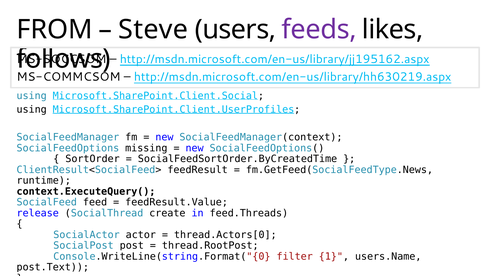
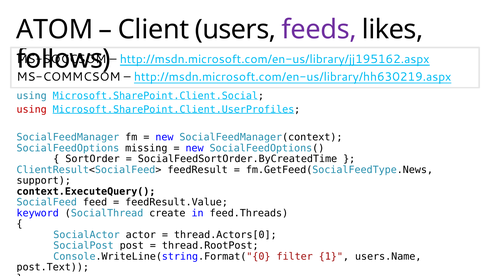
FROM: FROM -> ATOM
Steve: Steve -> Client
using at (32, 110) colour: black -> red
runtime: runtime -> support
release: release -> keyword
